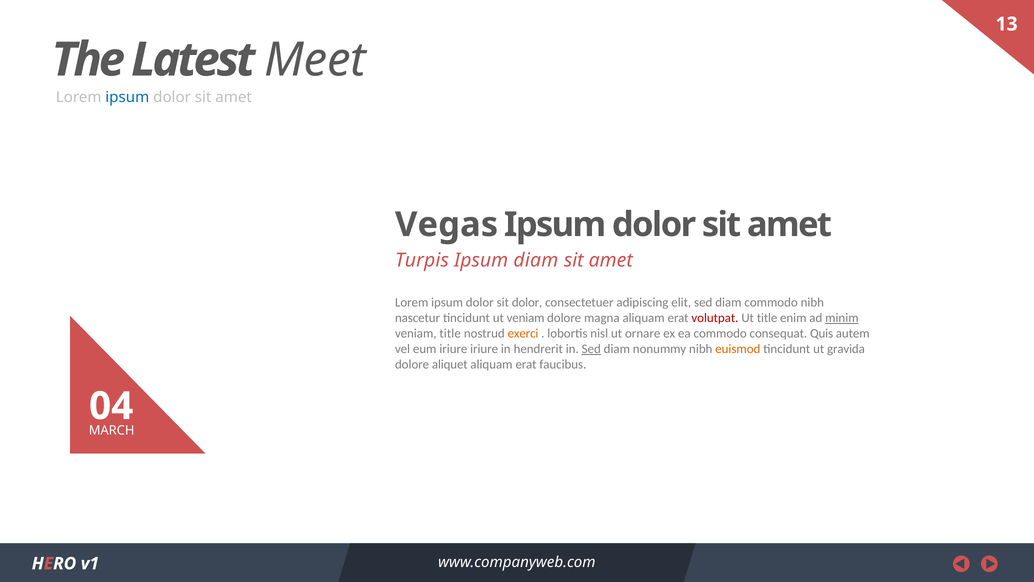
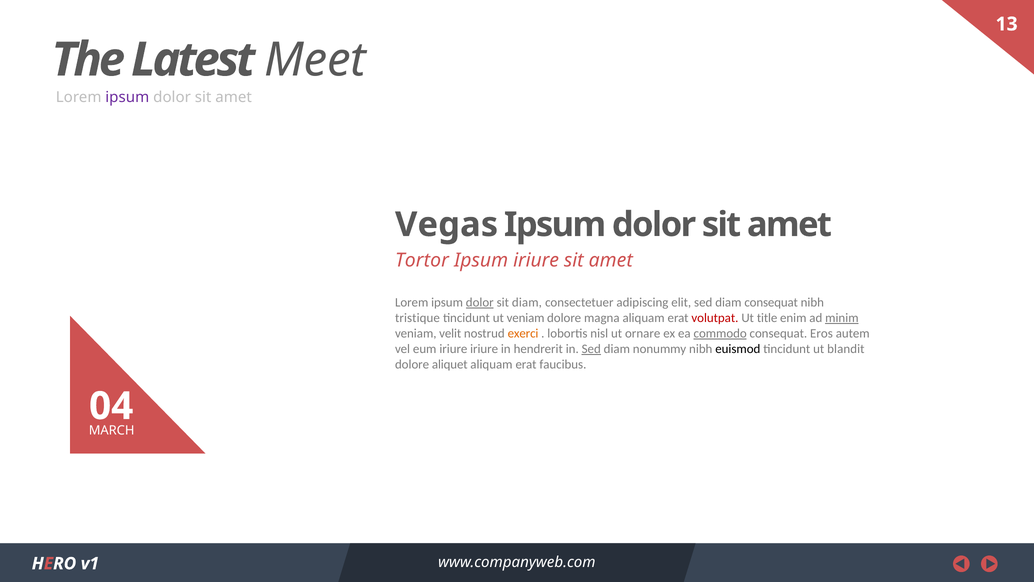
ipsum at (127, 97) colour: blue -> purple
Turpis: Turpis -> Tortor
Ipsum diam: diam -> iriure
dolor at (480, 302) underline: none -> present
sit dolor: dolor -> diam
diam commodo: commodo -> consequat
nascetur: nascetur -> tristique
veniam title: title -> velit
commodo at (720, 333) underline: none -> present
Quis: Quis -> Eros
euismod colour: orange -> black
gravida: gravida -> blandit
